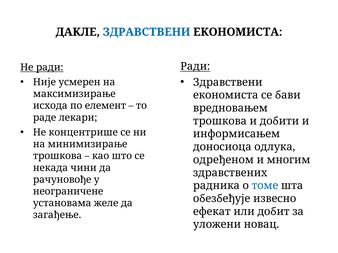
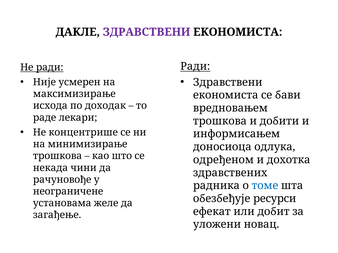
ЗДРАВСТВЕНИ at (147, 32) colour: blue -> purple
елемент: елемент -> доходак
многим: многим -> дохотка
извесно: извесно -> ресурси
